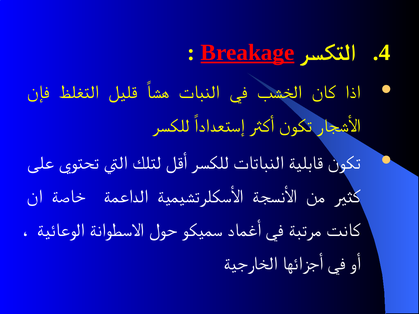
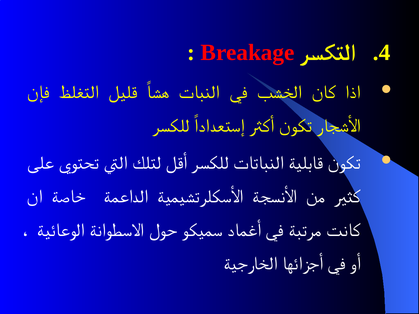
Breakage underline: present -> none
